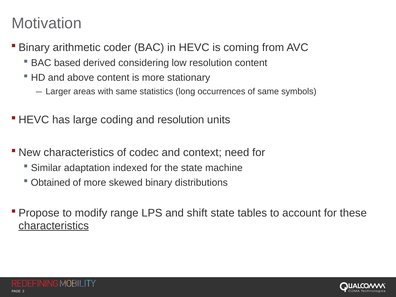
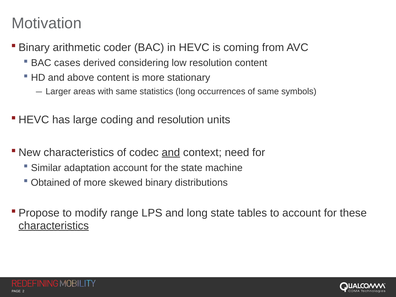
based: based -> cases
and at (171, 152) underline: none -> present
adaptation indexed: indexed -> account
and shift: shift -> long
